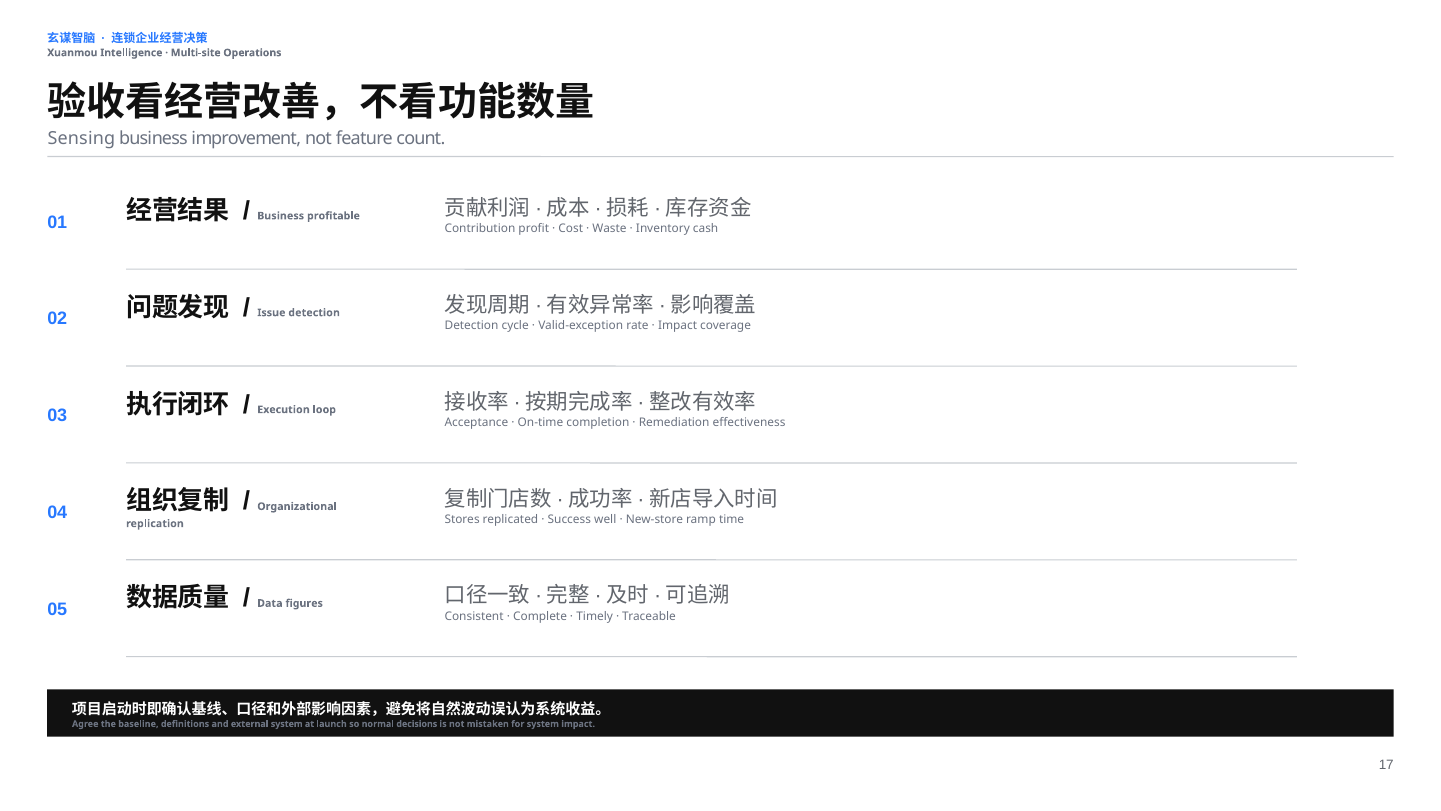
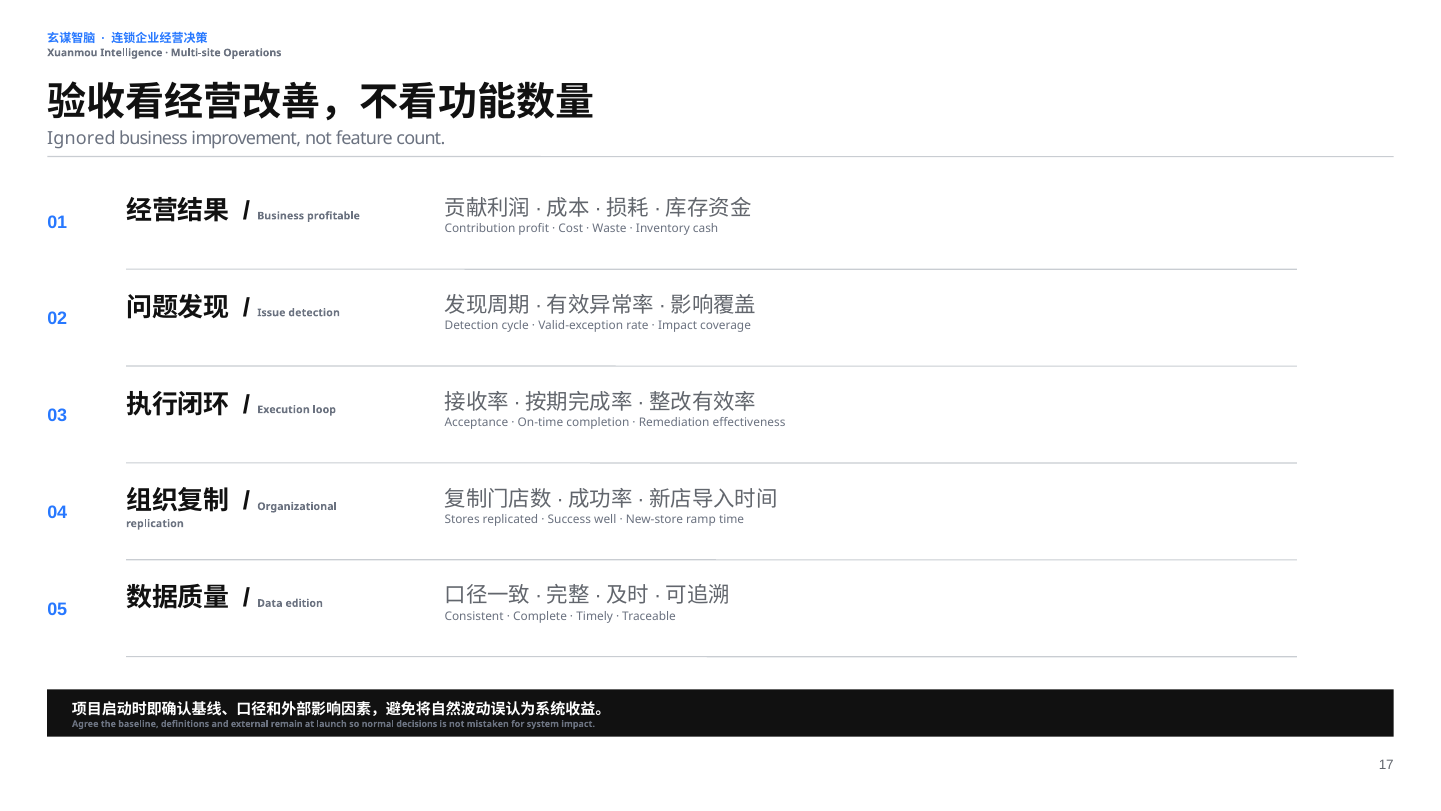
Sensing: Sensing -> Ignored
figures: figures -> edition
external system: system -> remain
